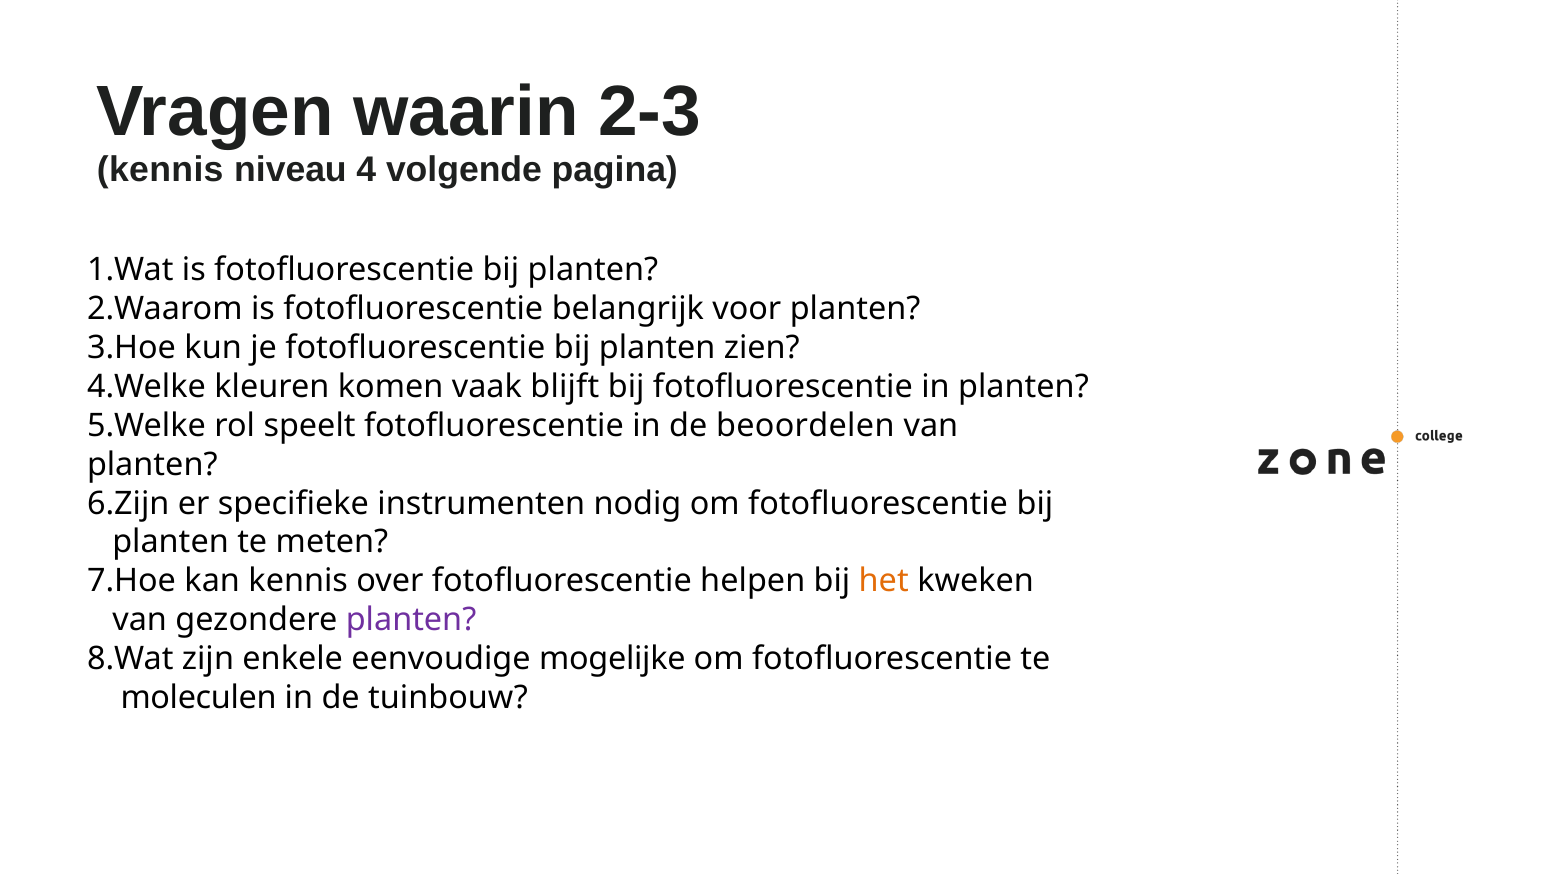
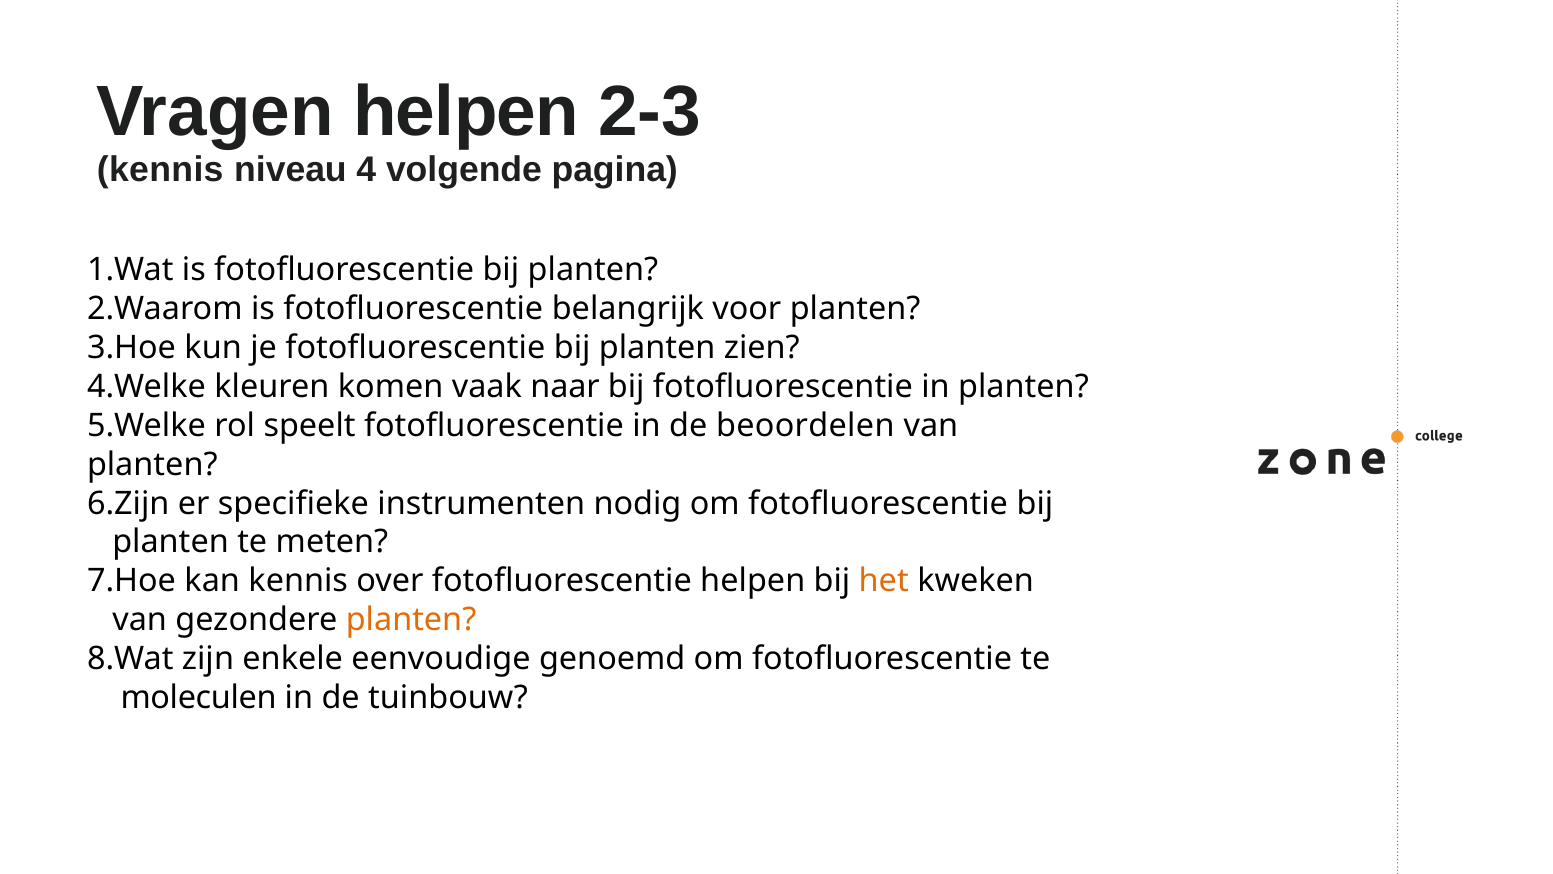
Vragen waarin: waarin -> helpen
blijft: blijft -> naar
planten at (411, 620) colour: purple -> orange
mogelijke: mogelijke -> genoemd
